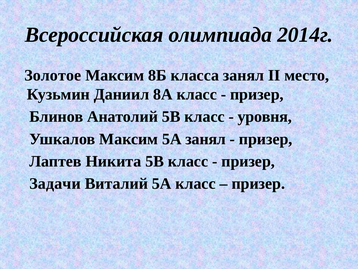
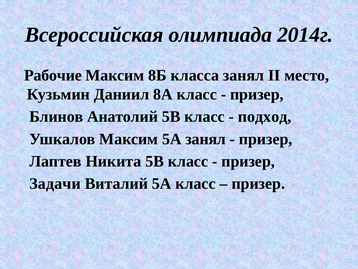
Золотое: Золотое -> Рабочие
уровня: уровня -> подход
